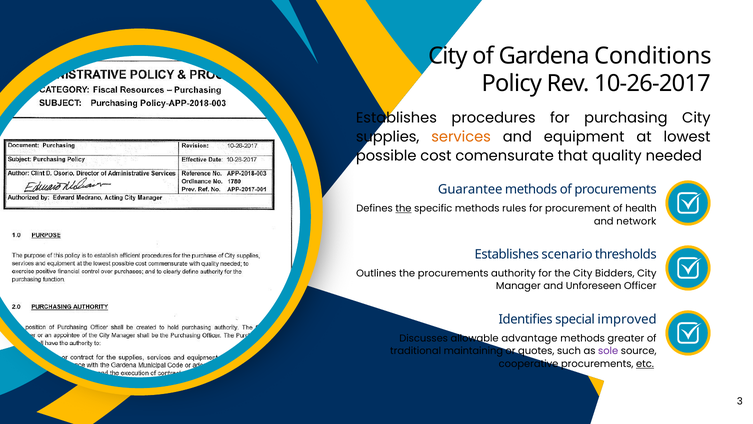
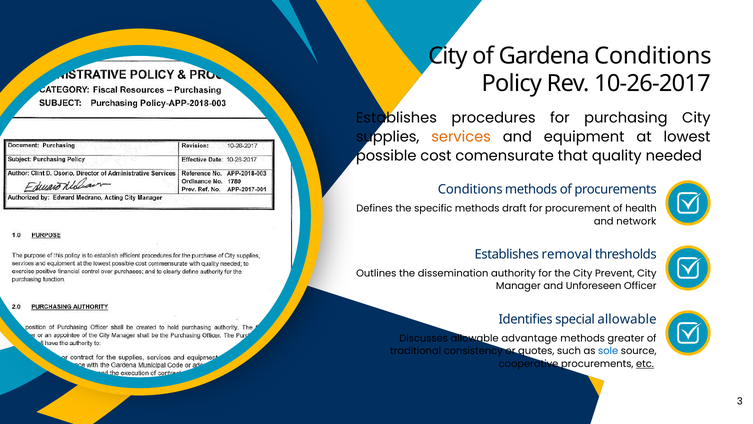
Guarantee at (470, 189): Guarantee -> Conditions
the at (403, 208) underline: present -> none
rules: rules -> draft
scenario: scenario -> removal
the procurements: procurements -> dissemination
Bidders: Bidders -> Prevent
special improved: improved -> allowable
maintaining: maintaining -> consistency
sole colour: purple -> blue
